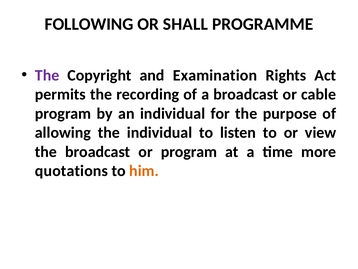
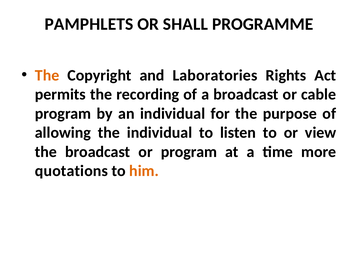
FOLLOWING: FOLLOWING -> PAMPHLETS
The at (47, 75) colour: purple -> orange
Examination: Examination -> Laboratories
